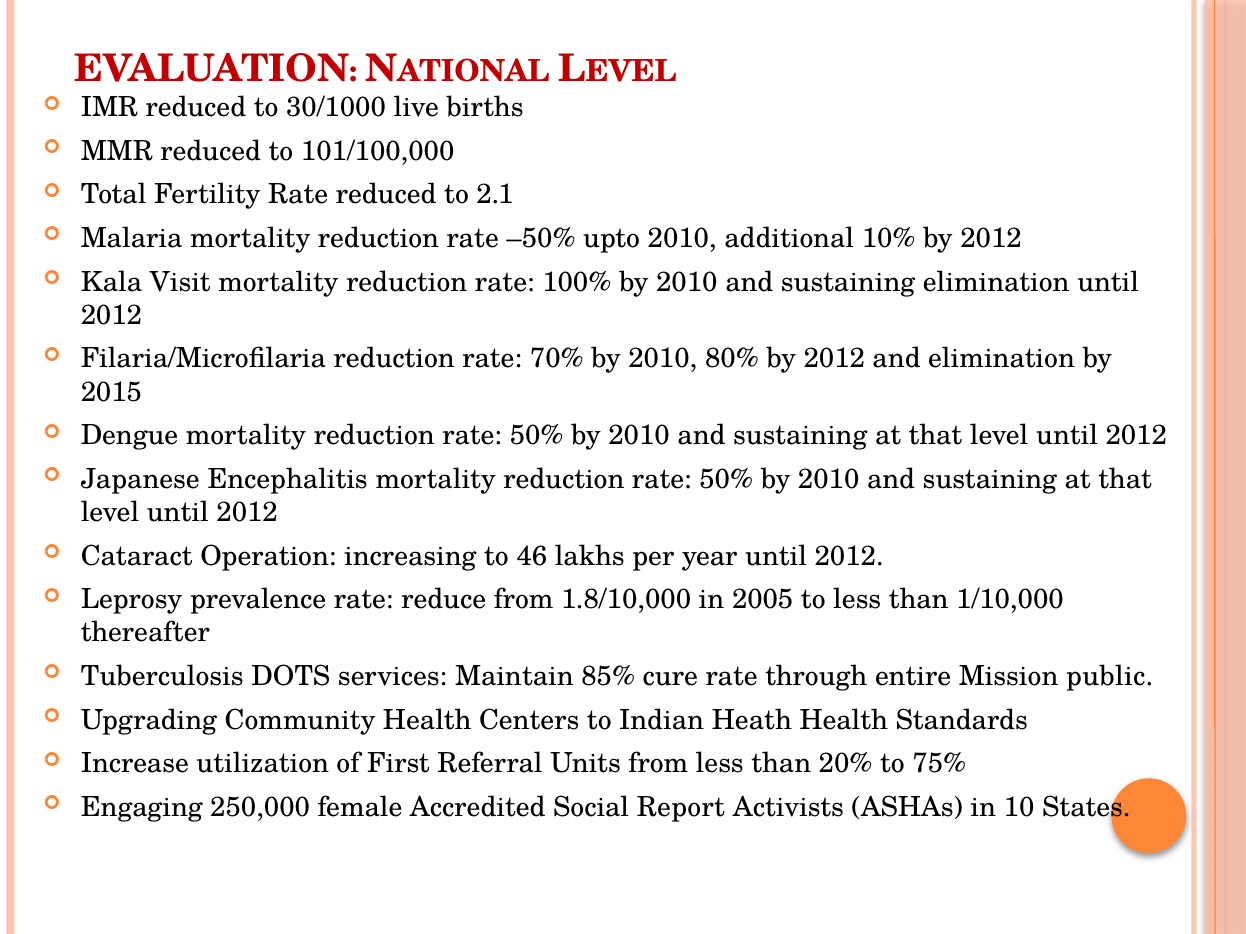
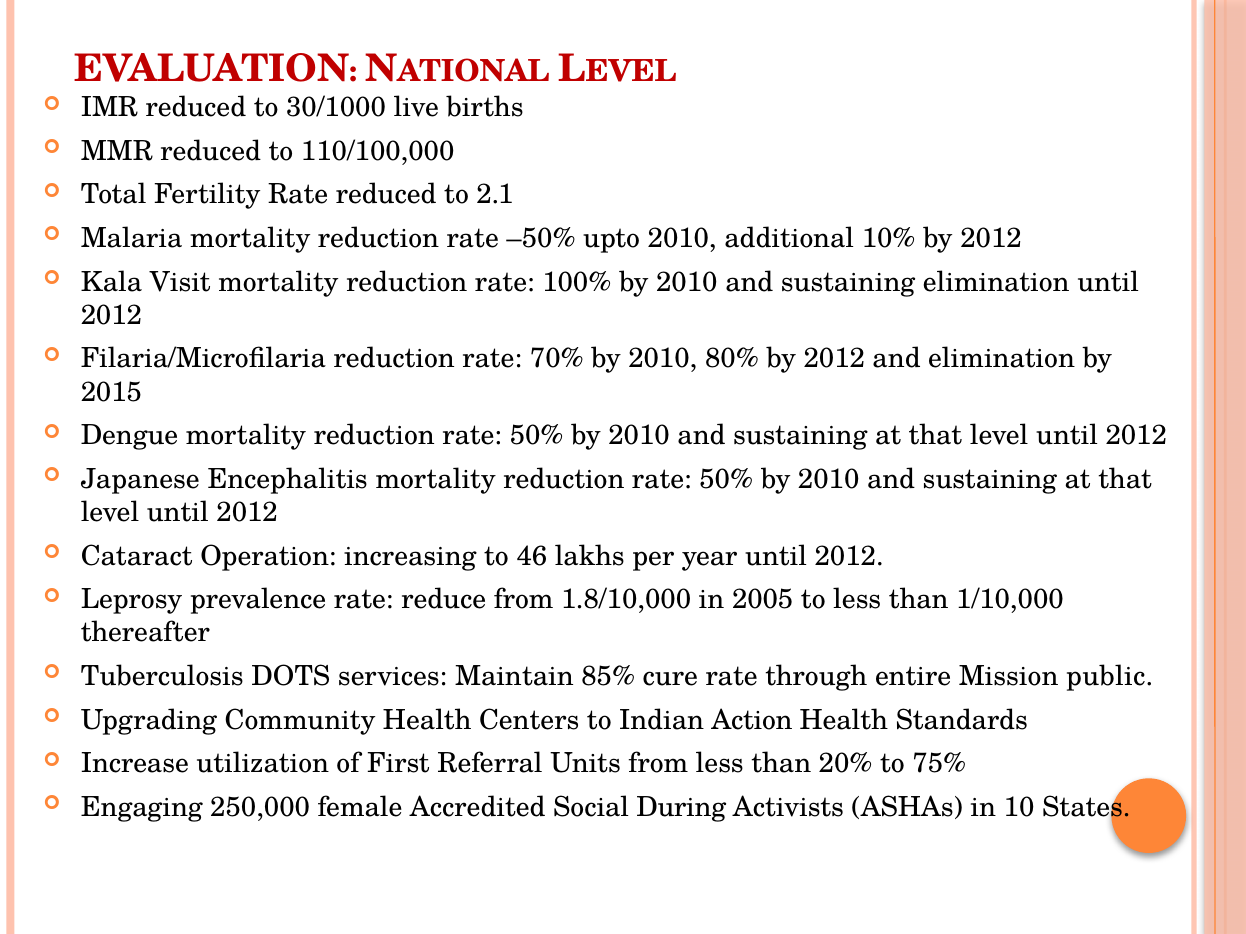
101/100,000: 101/100,000 -> 110/100,000
Heath: Heath -> Action
Report: Report -> During
